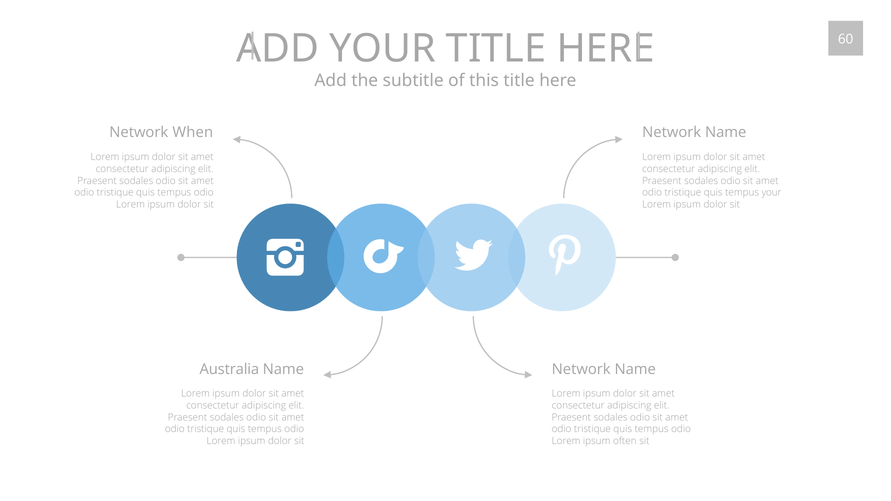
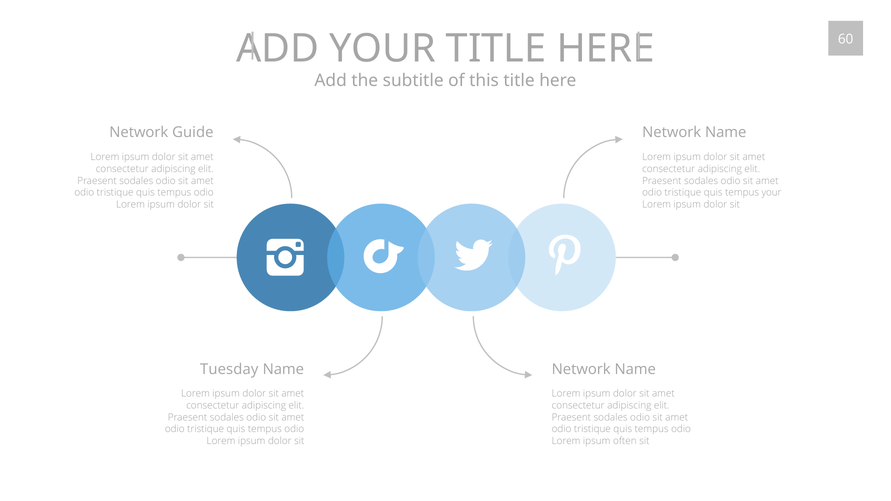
When: When -> Guide
Australia: Australia -> Tuesday
